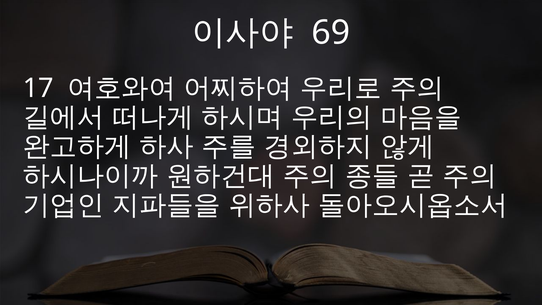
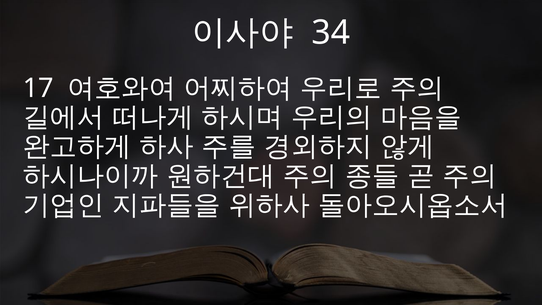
69: 69 -> 34
